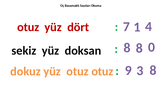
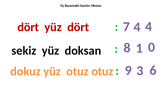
otuz at (28, 27): otuz -> dört
1 at (137, 27): 1 -> 4
8 8: 8 -> 1
3 8: 8 -> 6
